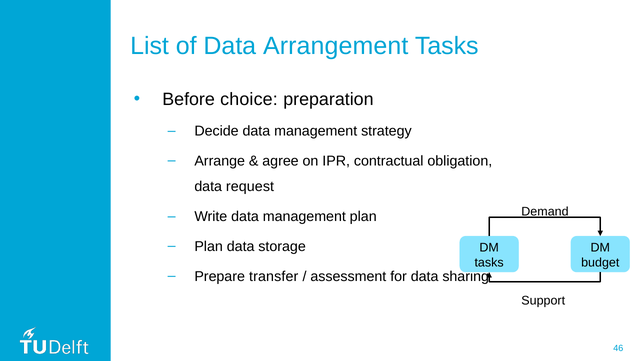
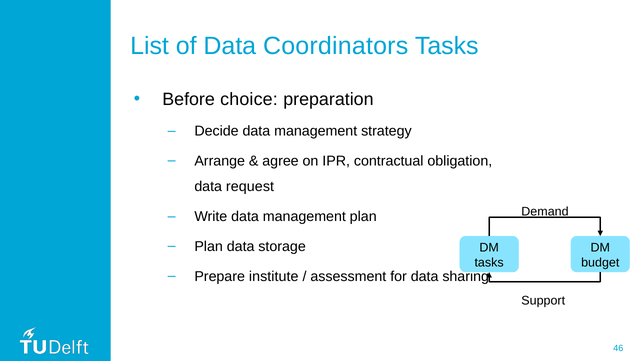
Arrangement: Arrangement -> Coordinators
transfer: transfer -> institute
